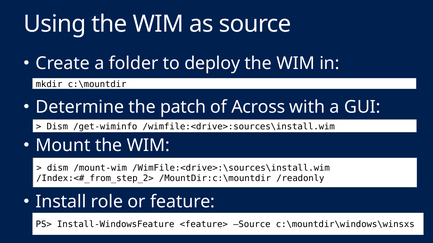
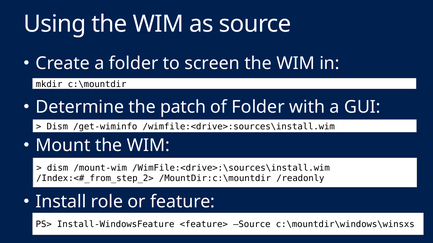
deploy: deploy -> screen
of Across: Across -> Folder
